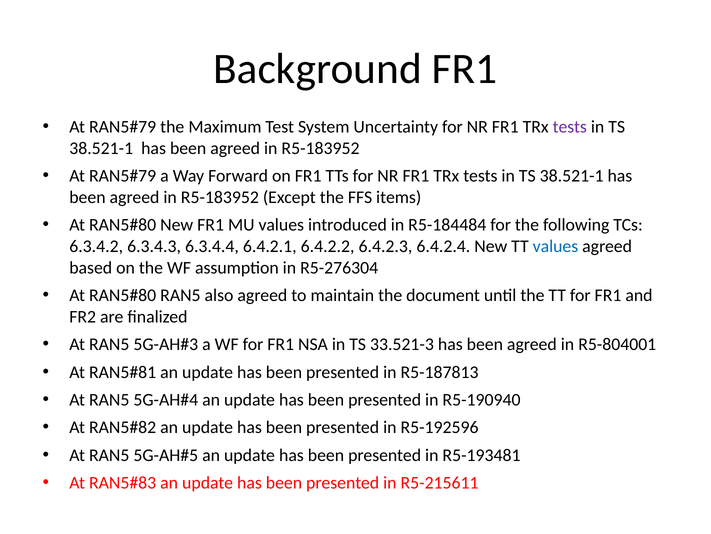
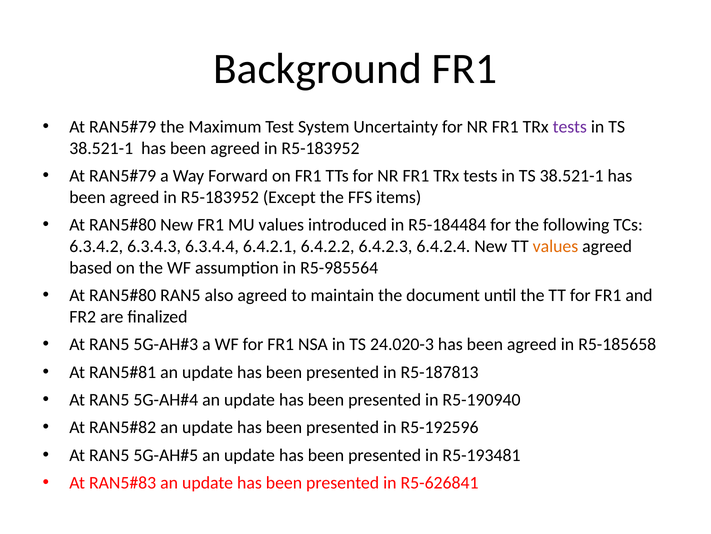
values at (555, 246) colour: blue -> orange
R5-276304: R5-276304 -> R5-985564
33.521-3: 33.521-3 -> 24.020-3
R5-804001: R5-804001 -> R5-185658
R5-215611: R5-215611 -> R5-626841
